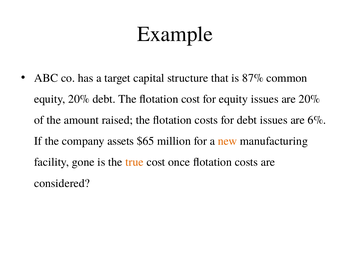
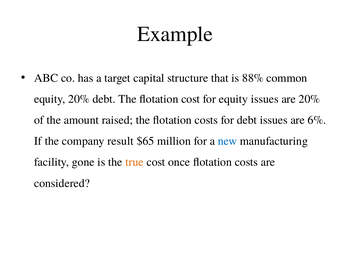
87%: 87% -> 88%
assets: assets -> result
new colour: orange -> blue
